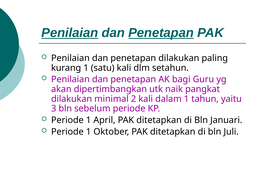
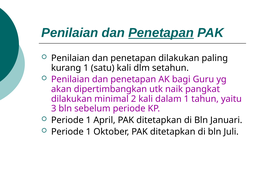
Penilaian at (70, 33) underline: present -> none
